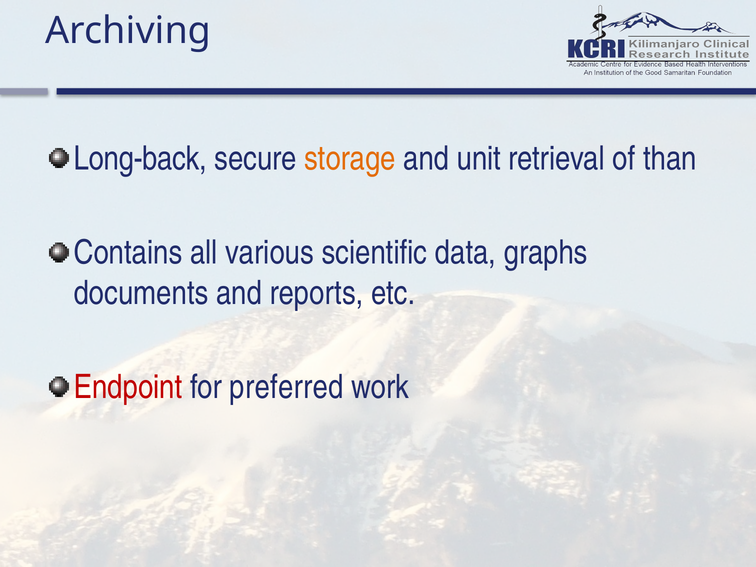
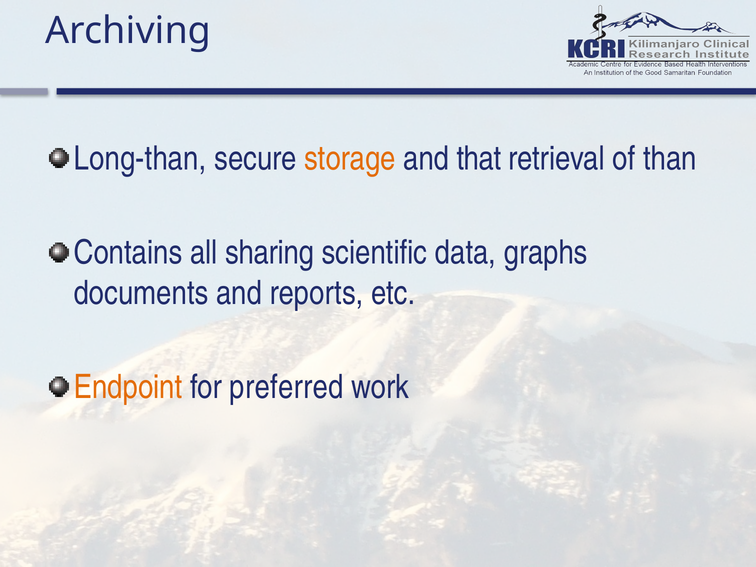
Long-back: Long-back -> Long-than
unit: unit -> that
various: various -> sharing
Endpoint colour: red -> orange
